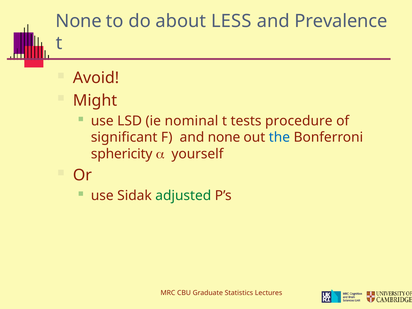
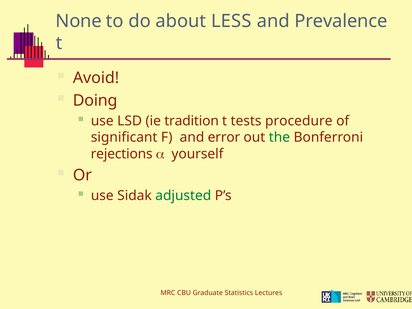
Might: Might -> Doing
nominal: nominal -> tradition
and none: none -> error
the colour: blue -> green
sphericity: sphericity -> rejections
